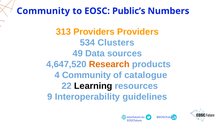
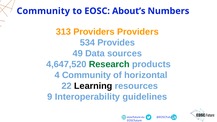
Public’s: Public’s -> About’s
Clusters: Clusters -> Provides
Research colour: orange -> green
catalogue: catalogue -> horizontal
